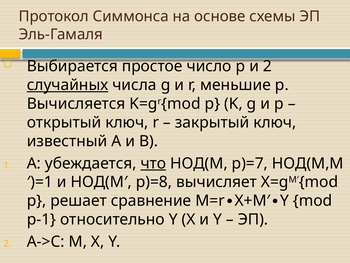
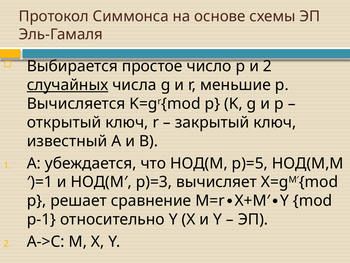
что underline: present -> none
p)=7: p)=7 -> p)=5
p)=8: p)=8 -> p)=3
